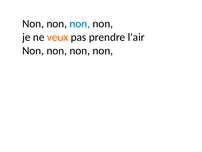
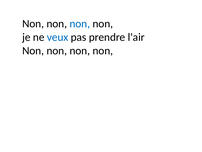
veux colour: orange -> blue
